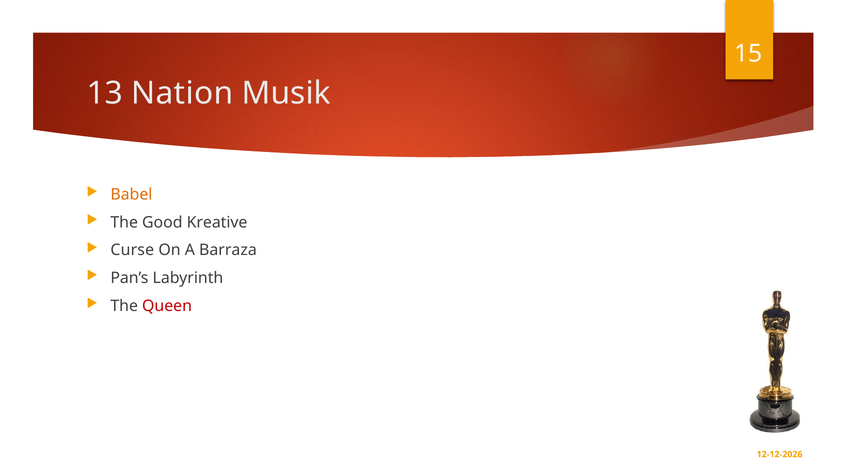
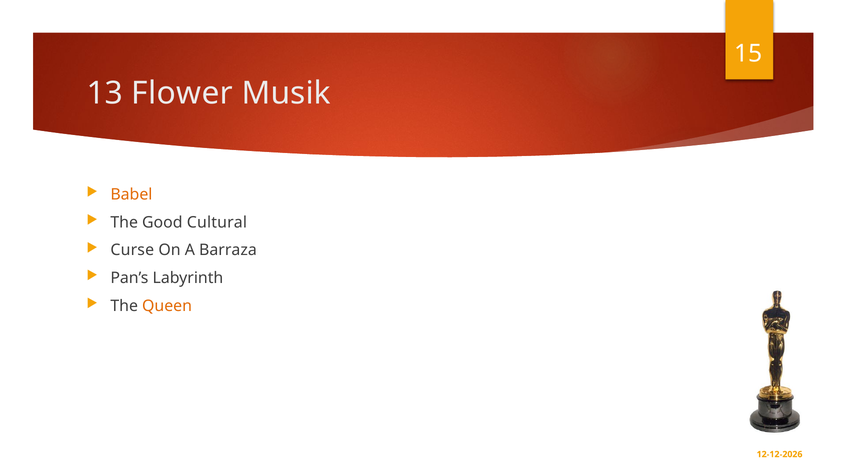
Nation: Nation -> Flower
Kreative: Kreative -> Cultural
Queen colour: red -> orange
